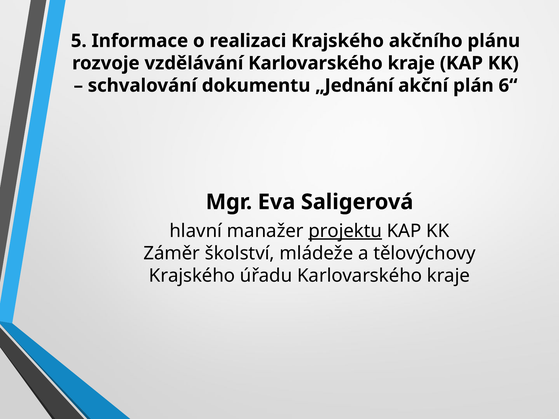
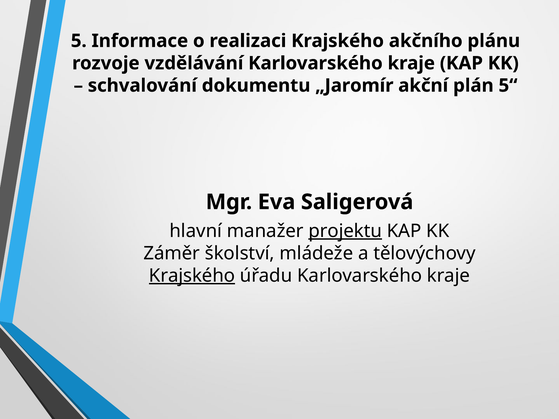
„Jednání: „Jednání -> „Jaromír
6“: 6“ -> 5“
Krajského at (192, 276) underline: none -> present
